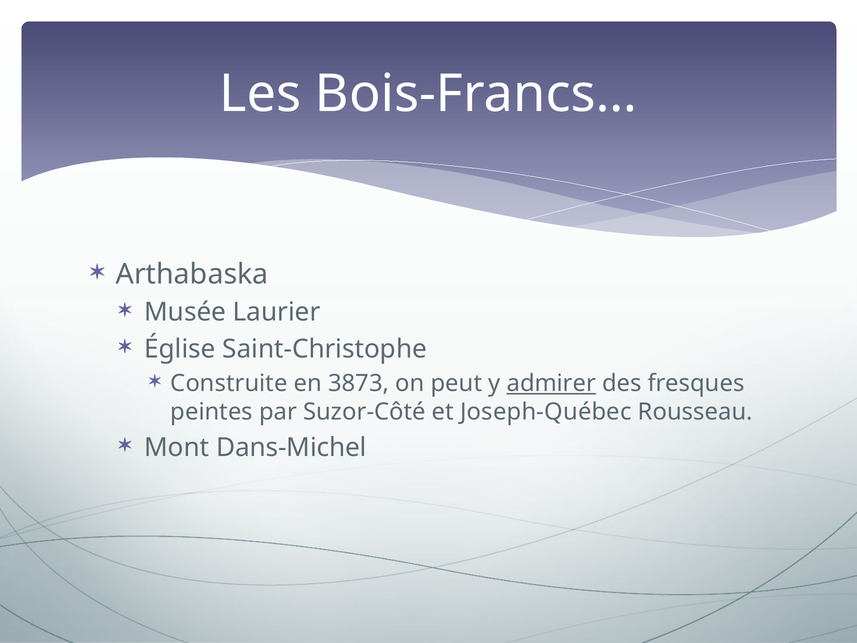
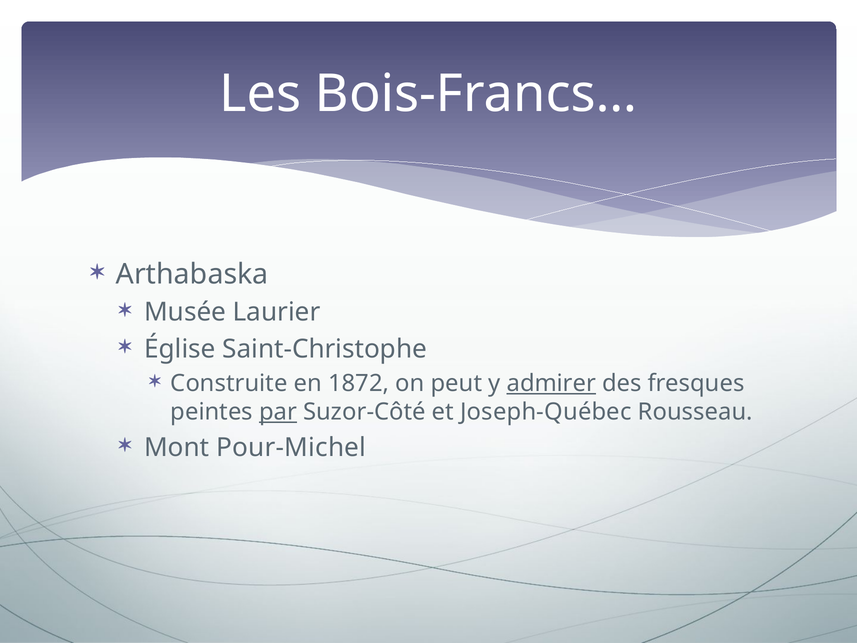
3873: 3873 -> 1872
par underline: none -> present
Dans-Michel: Dans-Michel -> Pour-Michel
